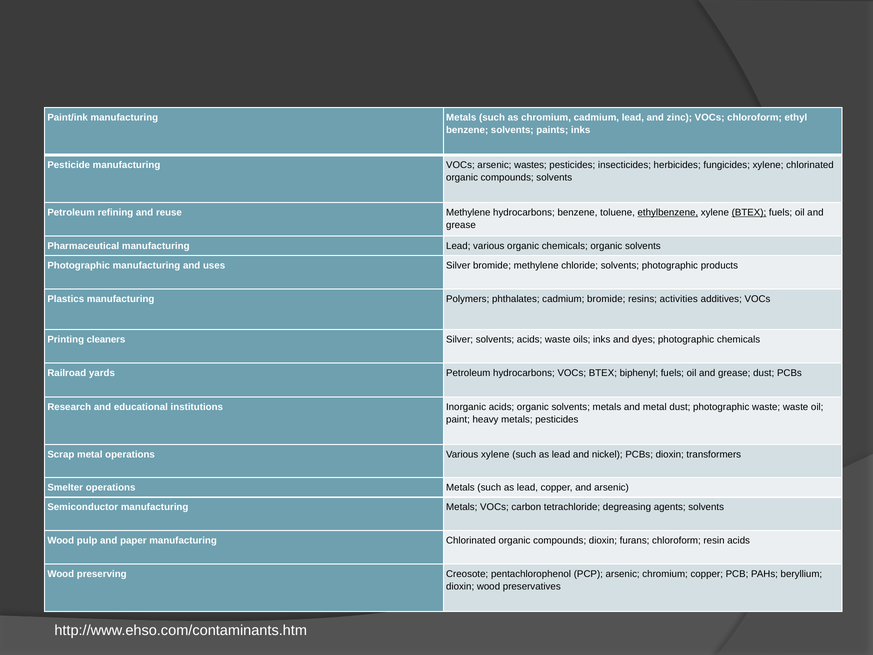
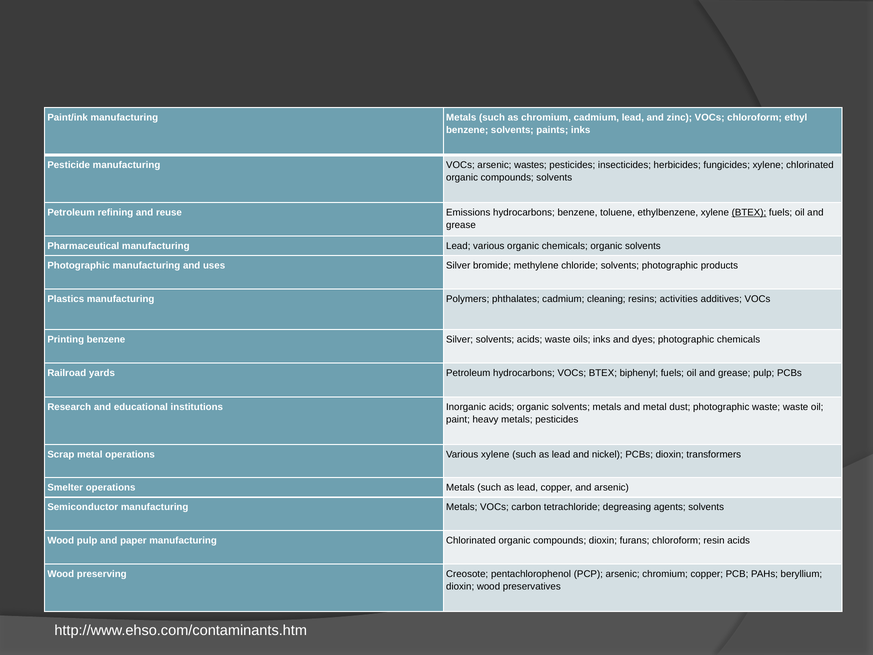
reuse Methylene: Methylene -> Emissions
ethylbenzene underline: present -> none
cadmium bromide: bromide -> cleaning
Printing cleaners: cleaners -> benzene
grease dust: dust -> pulp
